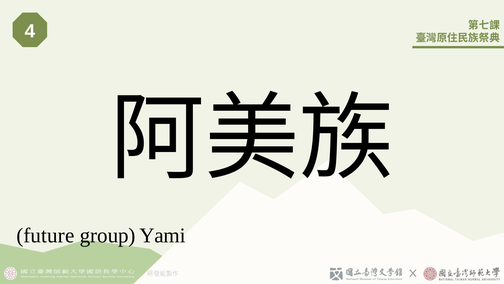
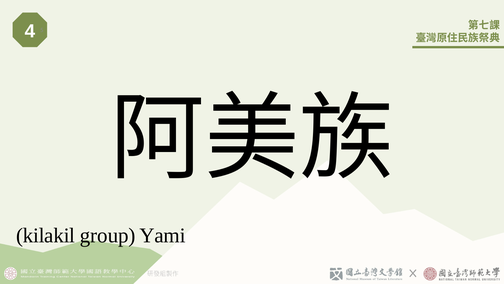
future: future -> kilakil
